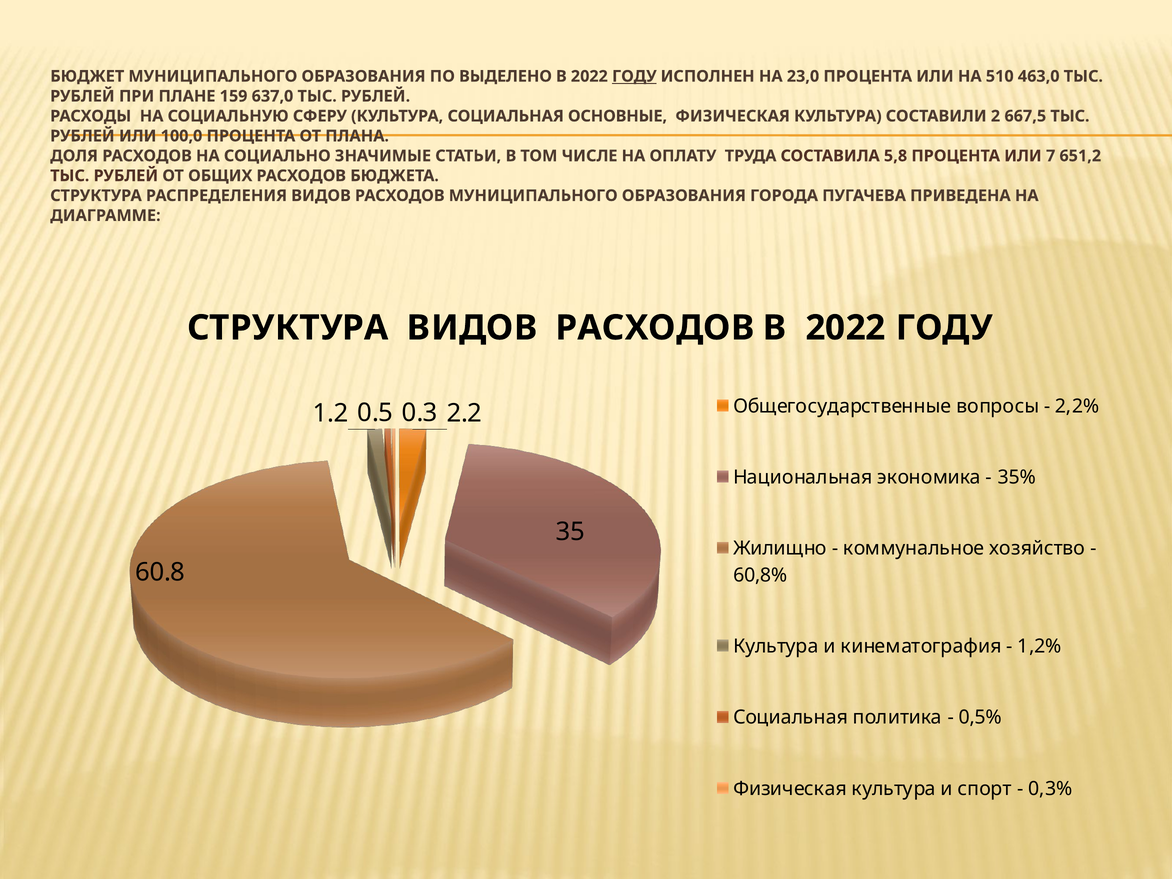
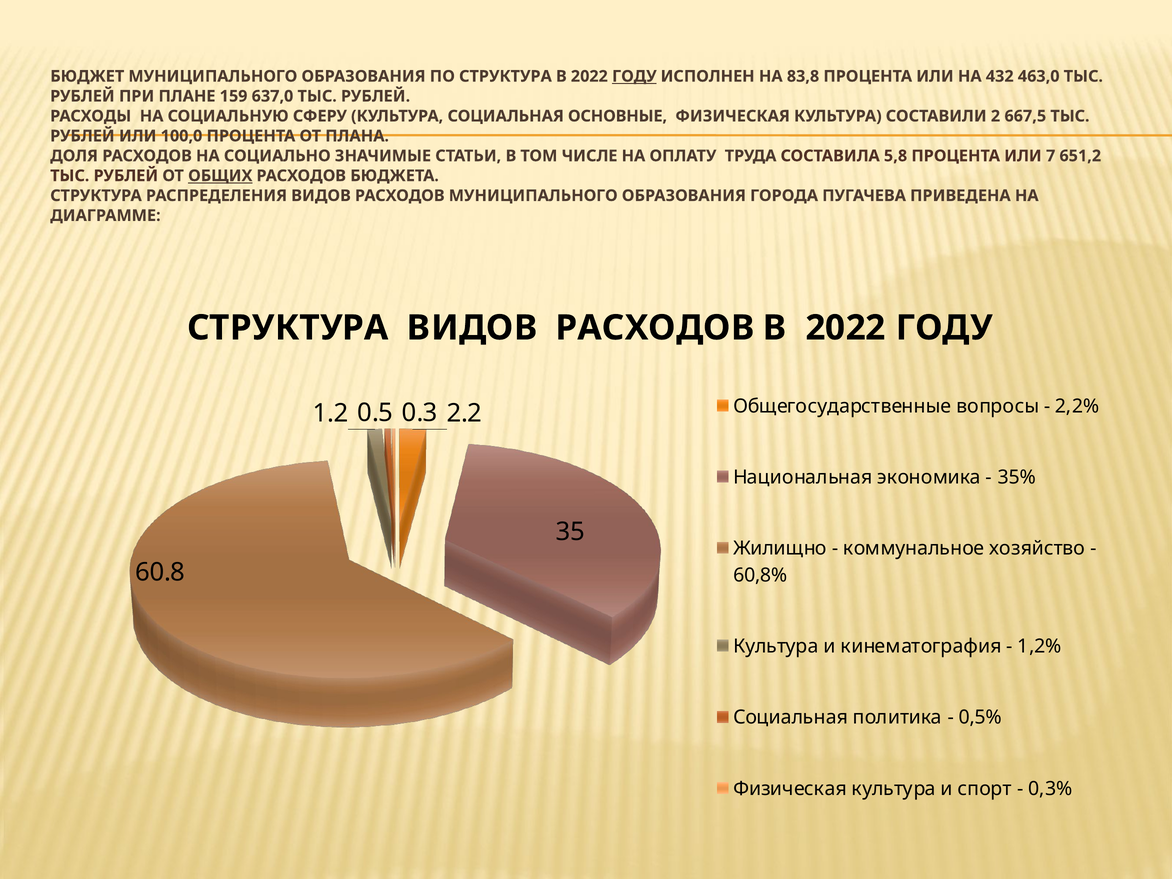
ПО ВЫДЕЛЕНО: ВЫДЕЛЕНО -> СТРУКТУРА
23,0: 23,0 -> 83,8
510: 510 -> 432
ОБЩИХ underline: none -> present
